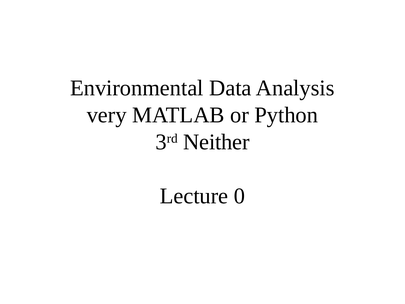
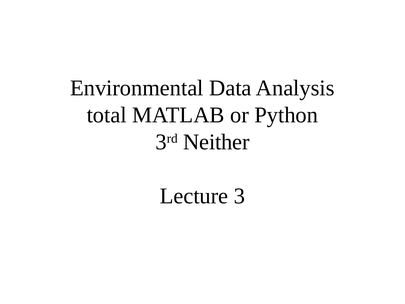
very: very -> total
0: 0 -> 3
